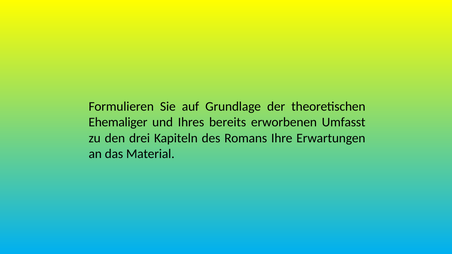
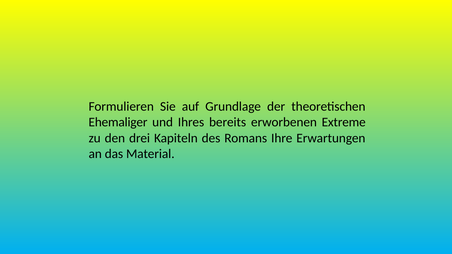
Umfasst: Umfasst -> Extreme
